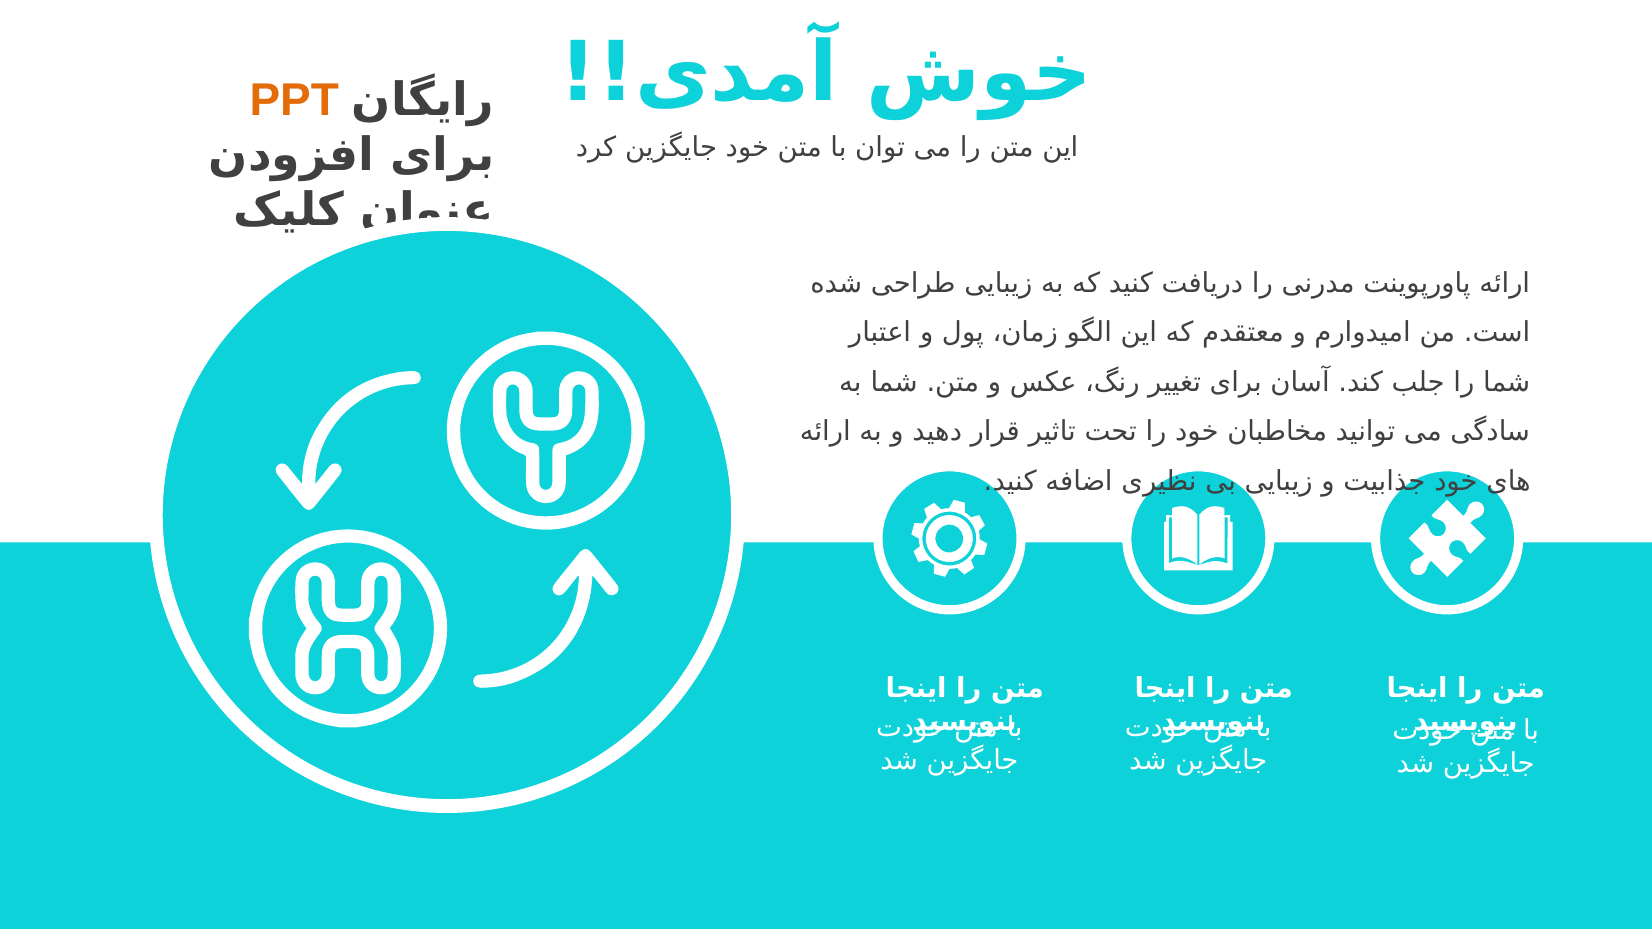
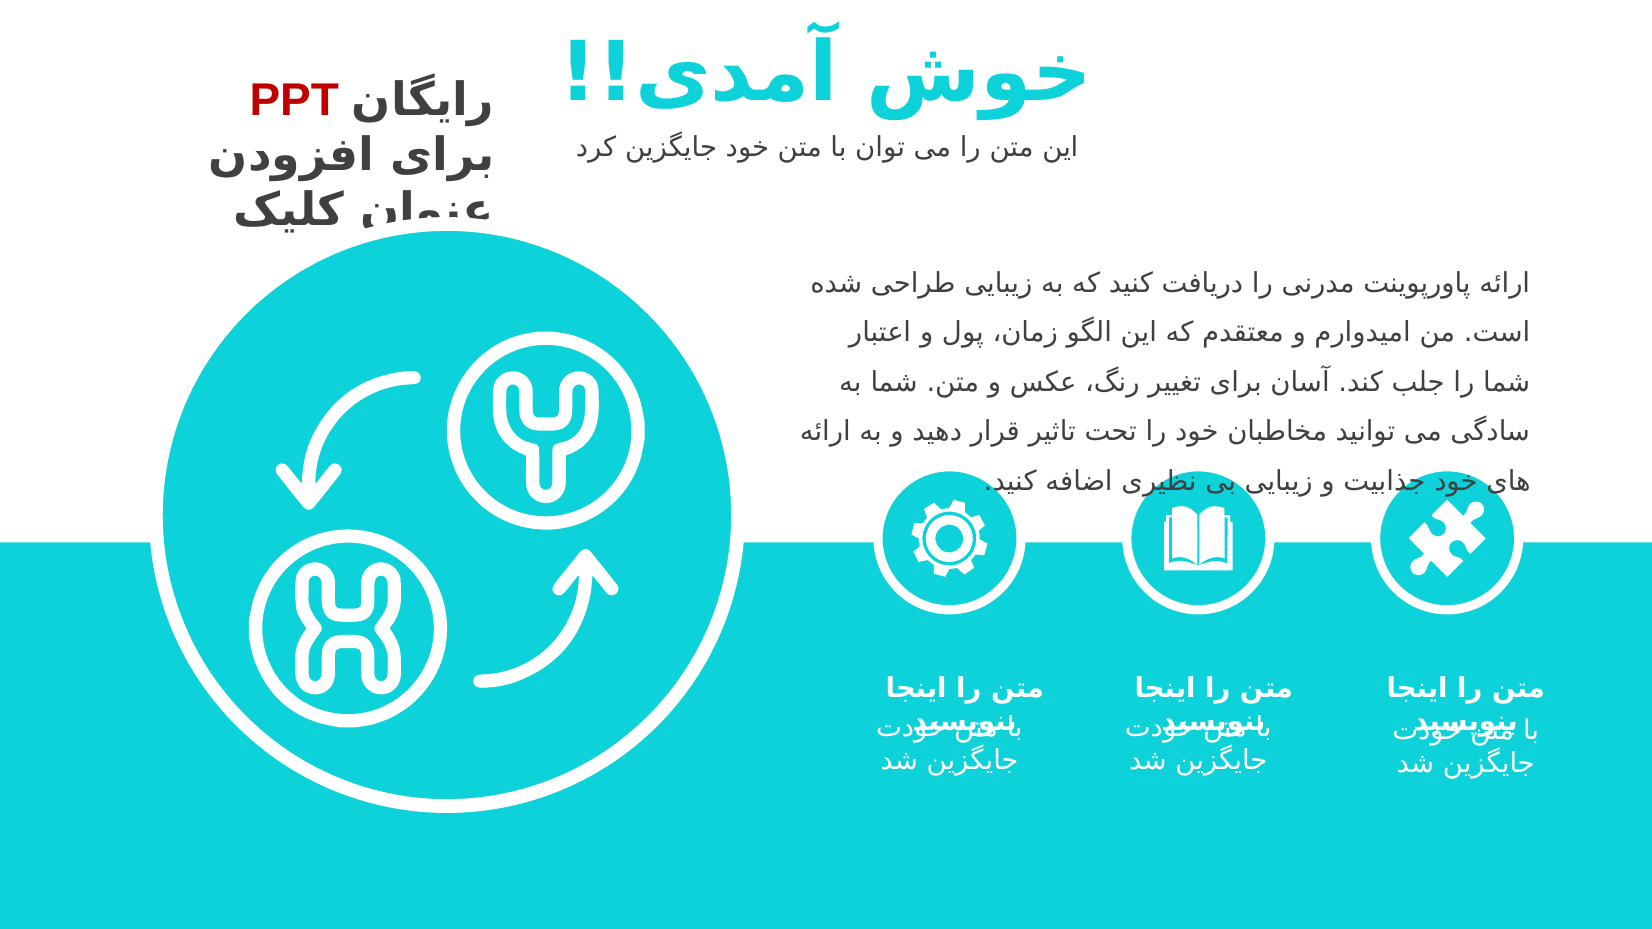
PPT colour: orange -> red
